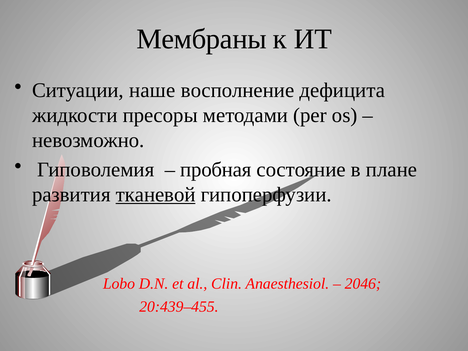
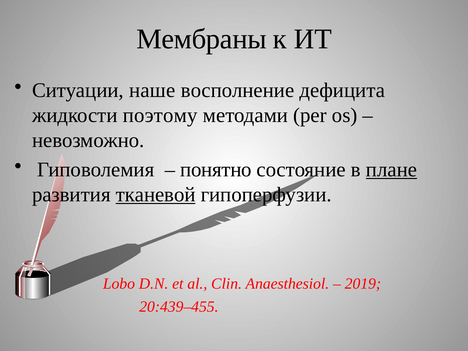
пресоры: пресоры -> поэтому
пробная: пробная -> понятно
плане underline: none -> present
2046: 2046 -> 2019
